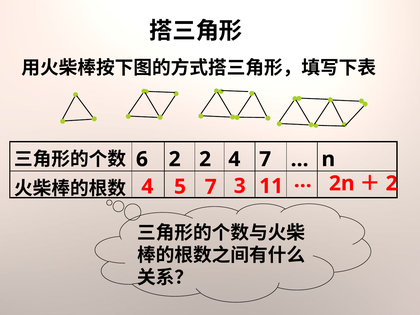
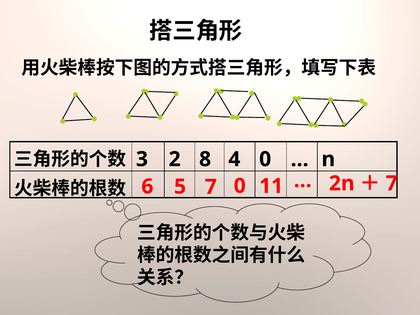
6: 6 -> 3
2 2: 2 -> 8
4 7: 7 -> 0
2 at (392, 183): 2 -> 7
4 at (147, 187): 4 -> 6
7 3: 3 -> 0
